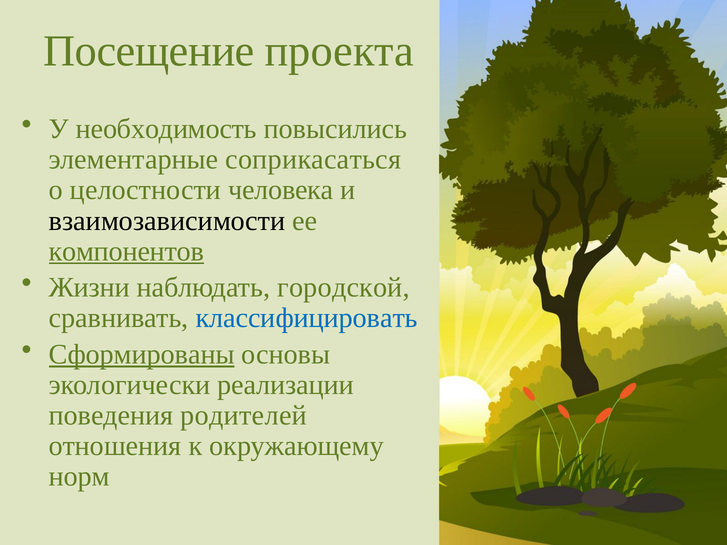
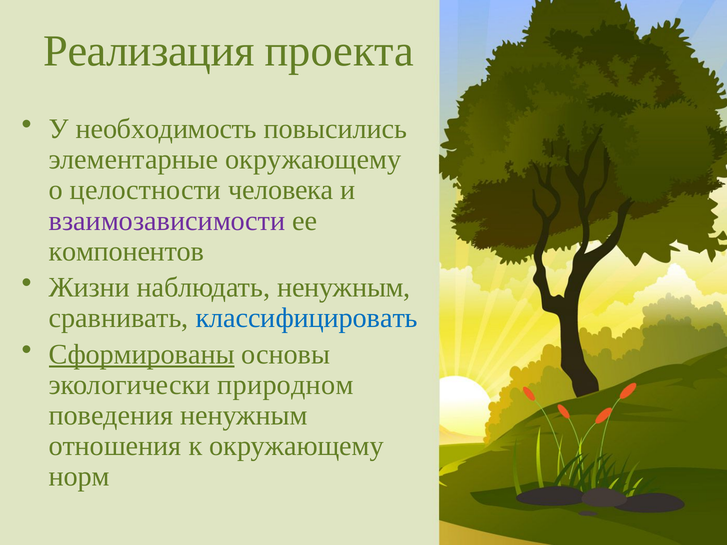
Посещение: Посещение -> Реализация
элементарные соприкасаться: соприкасаться -> окружающему
взаимозависимости colour: black -> purple
компонентов underline: present -> none
наблюдать городской: городской -> ненужным
реализации: реализации -> природном
поведения родителей: родителей -> ненужным
